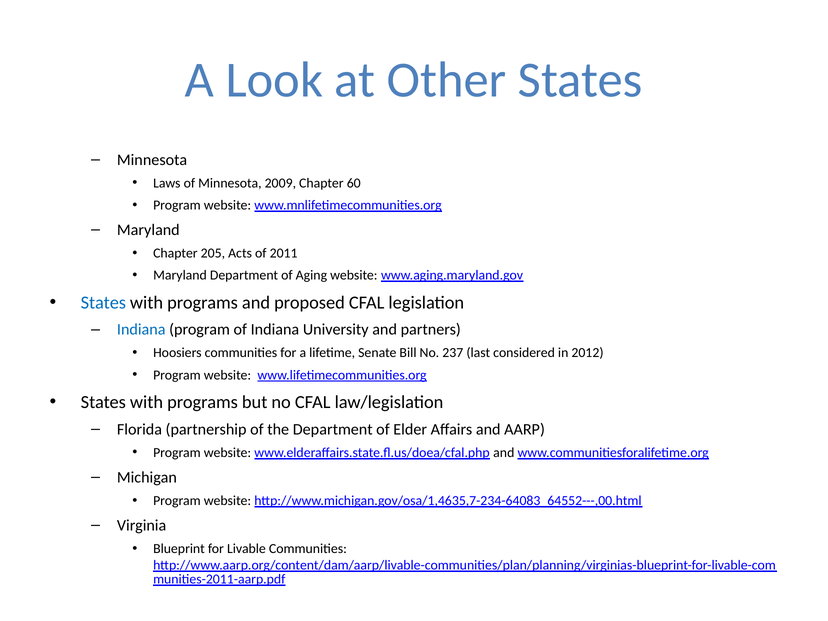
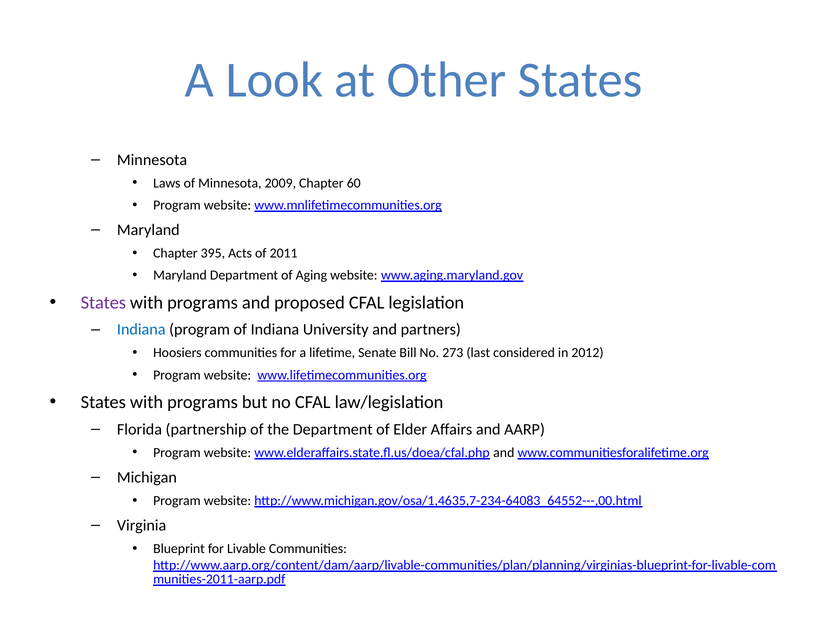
205: 205 -> 395
States at (103, 303) colour: blue -> purple
237: 237 -> 273
